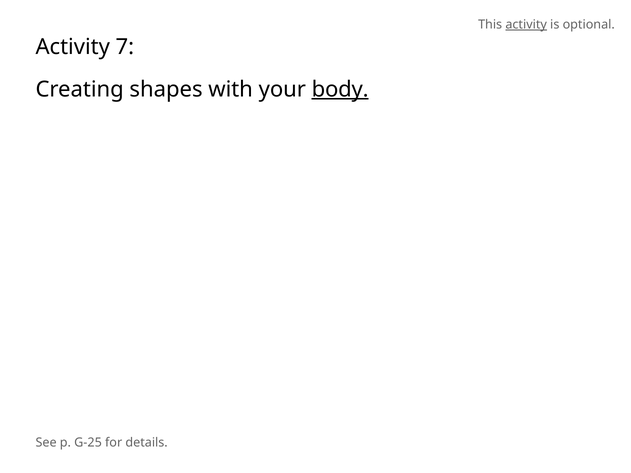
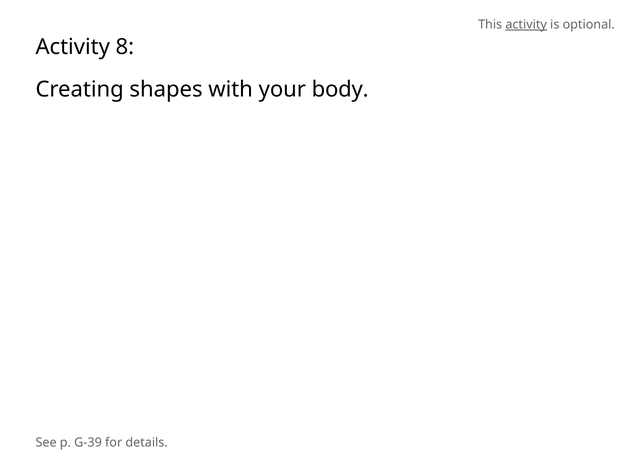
7: 7 -> 8
body underline: present -> none
G-25: G-25 -> G-39
